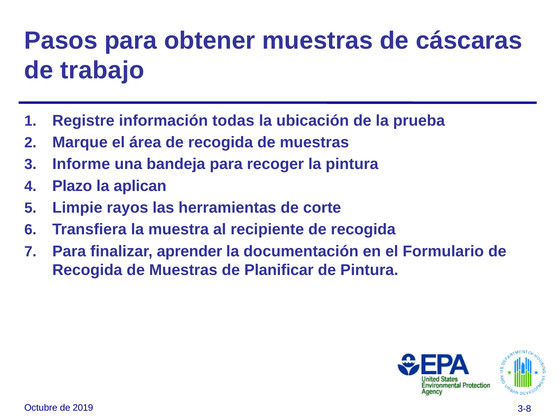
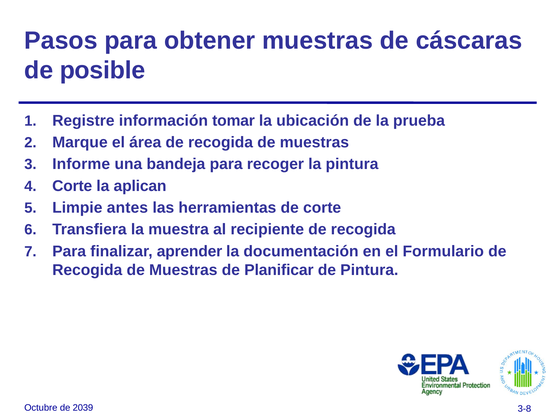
trabajo: trabajo -> posible
todas: todas -> tomar
Plazo at (72, 186): Plazo -> Corte
rayos: rayos -> antes
2019: 2019 -> 2039
